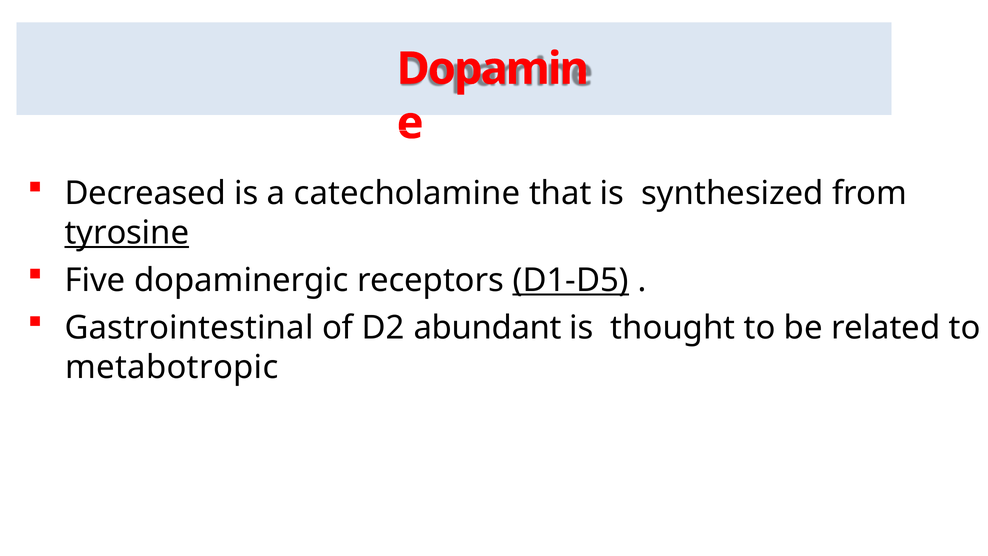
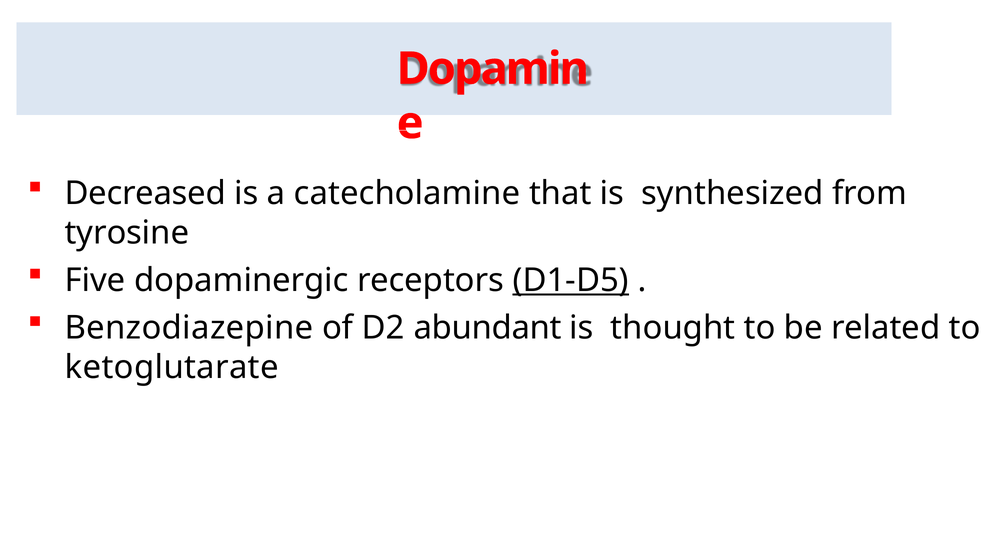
tyrosine underline: present -> none
Gastrointestinal: Gastrointestinal -> Benzodiazepine
metabotropic: metabotropic -> ketoglutarate
